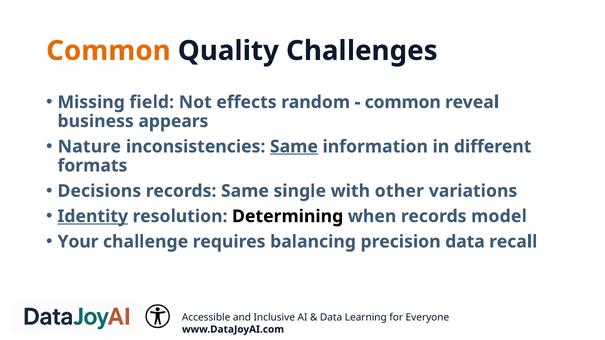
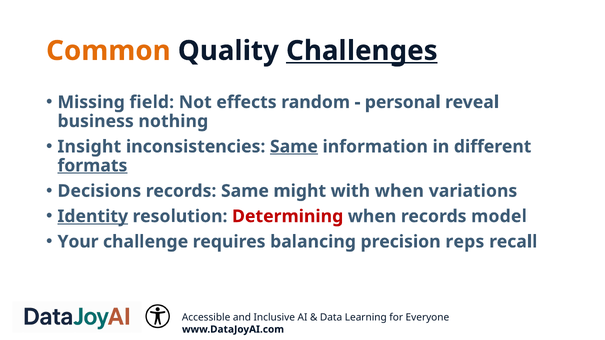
Challenges underline: none -> present
common at (403, 102): common -> personal
appears: appears -> nothing
Nature: Nature -> Insight
formats underline: none -> present
single: single -> might
with other: other -> when
Determining colour: black -> red
precision data: data -> reps
